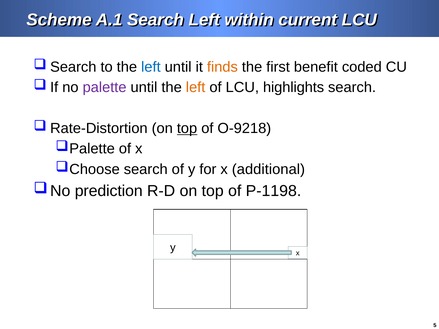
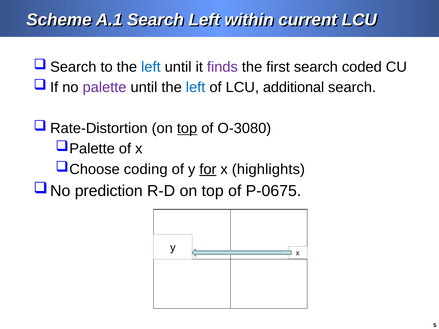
finds colour: orange -> purple
first benefit: benefit -> search
left at (196, 87) colour: orange -> blue
highlights: highlights -> additional
O-9218: O-9218 -> O-3080
search at (146, 169): search -> coding
for underline: none -> present
additional: additional -> highlights
P-1198: P-1198 -> P-0675
